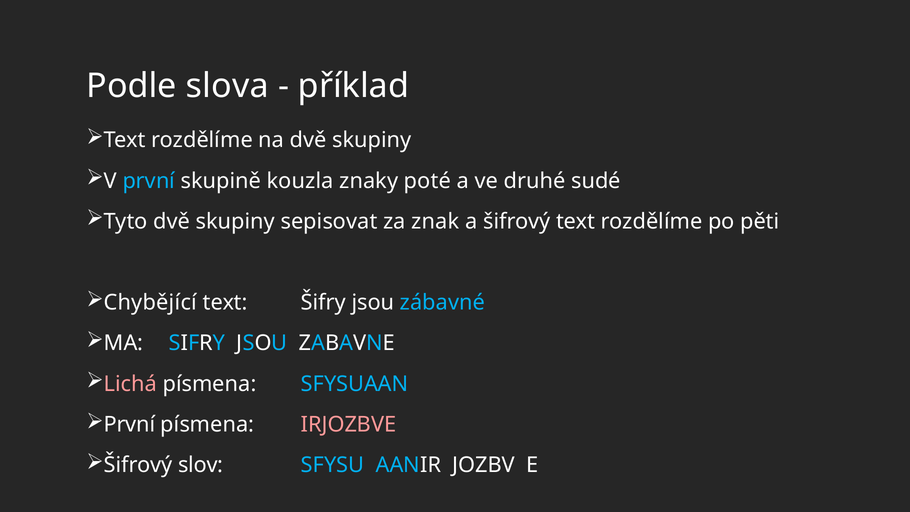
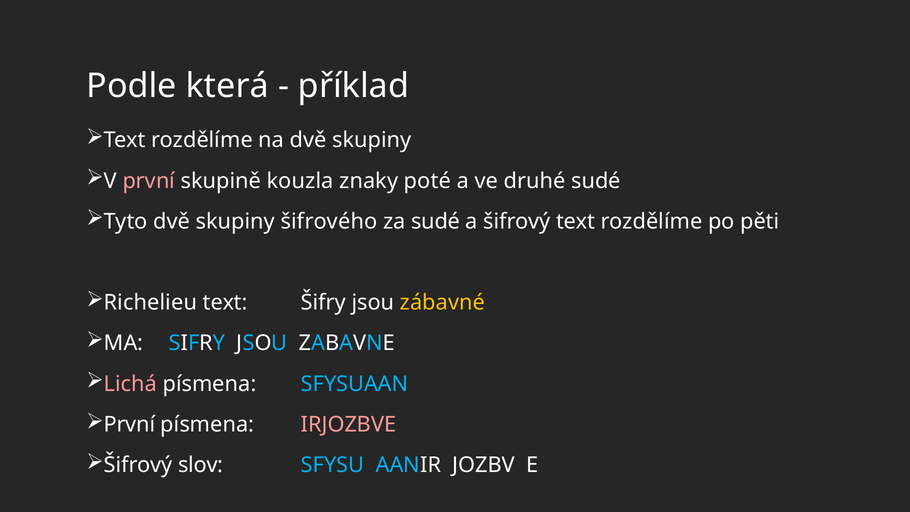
slova: slova -> která
první at (149, 181) colour: light blue -> pink
sepisovat: sepisovat -> šifrového
za znak: znak -> sudé
Chybějící: Chybějící -> Richelieu
zábavné colour: light blue -> yellow
